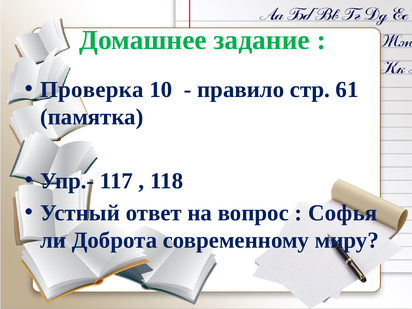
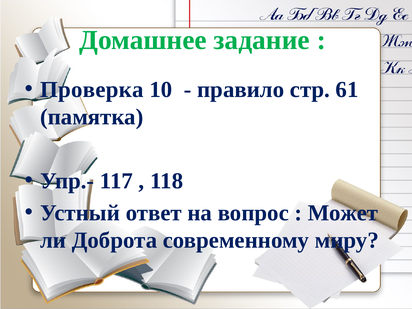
Софья: Софья -> Может
